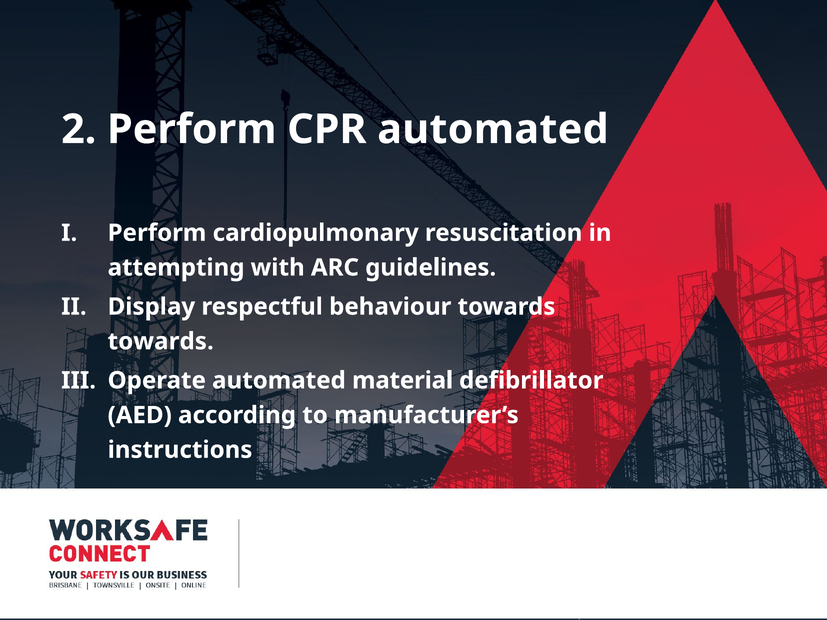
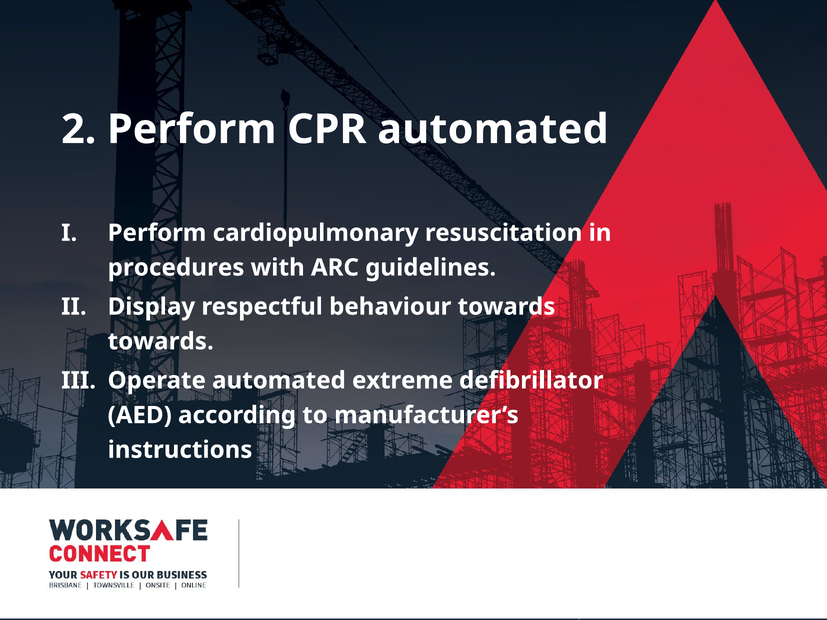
attempting: attempting -> procedures
material: material -> extreme
